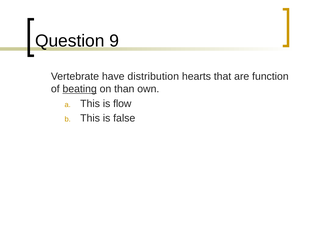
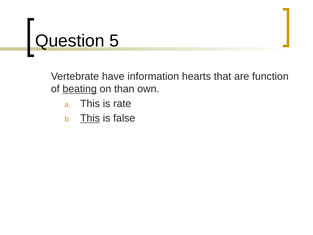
9: 9 -> 5
distribution: distribution -> information
flow: flow -> rate
This at (90, 118) underline: none -> present
